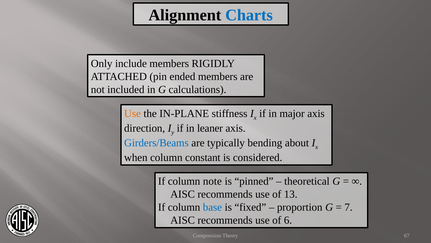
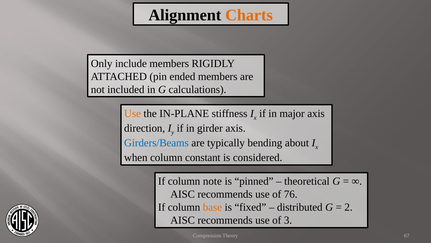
Charts colour: blue -> orange
leaner: leaner -> girder
13: 13 -> 76
base colour: blue -> orange
proportion: proportion -> distributed
7: 7 -> 2
6: 6 -> 3
